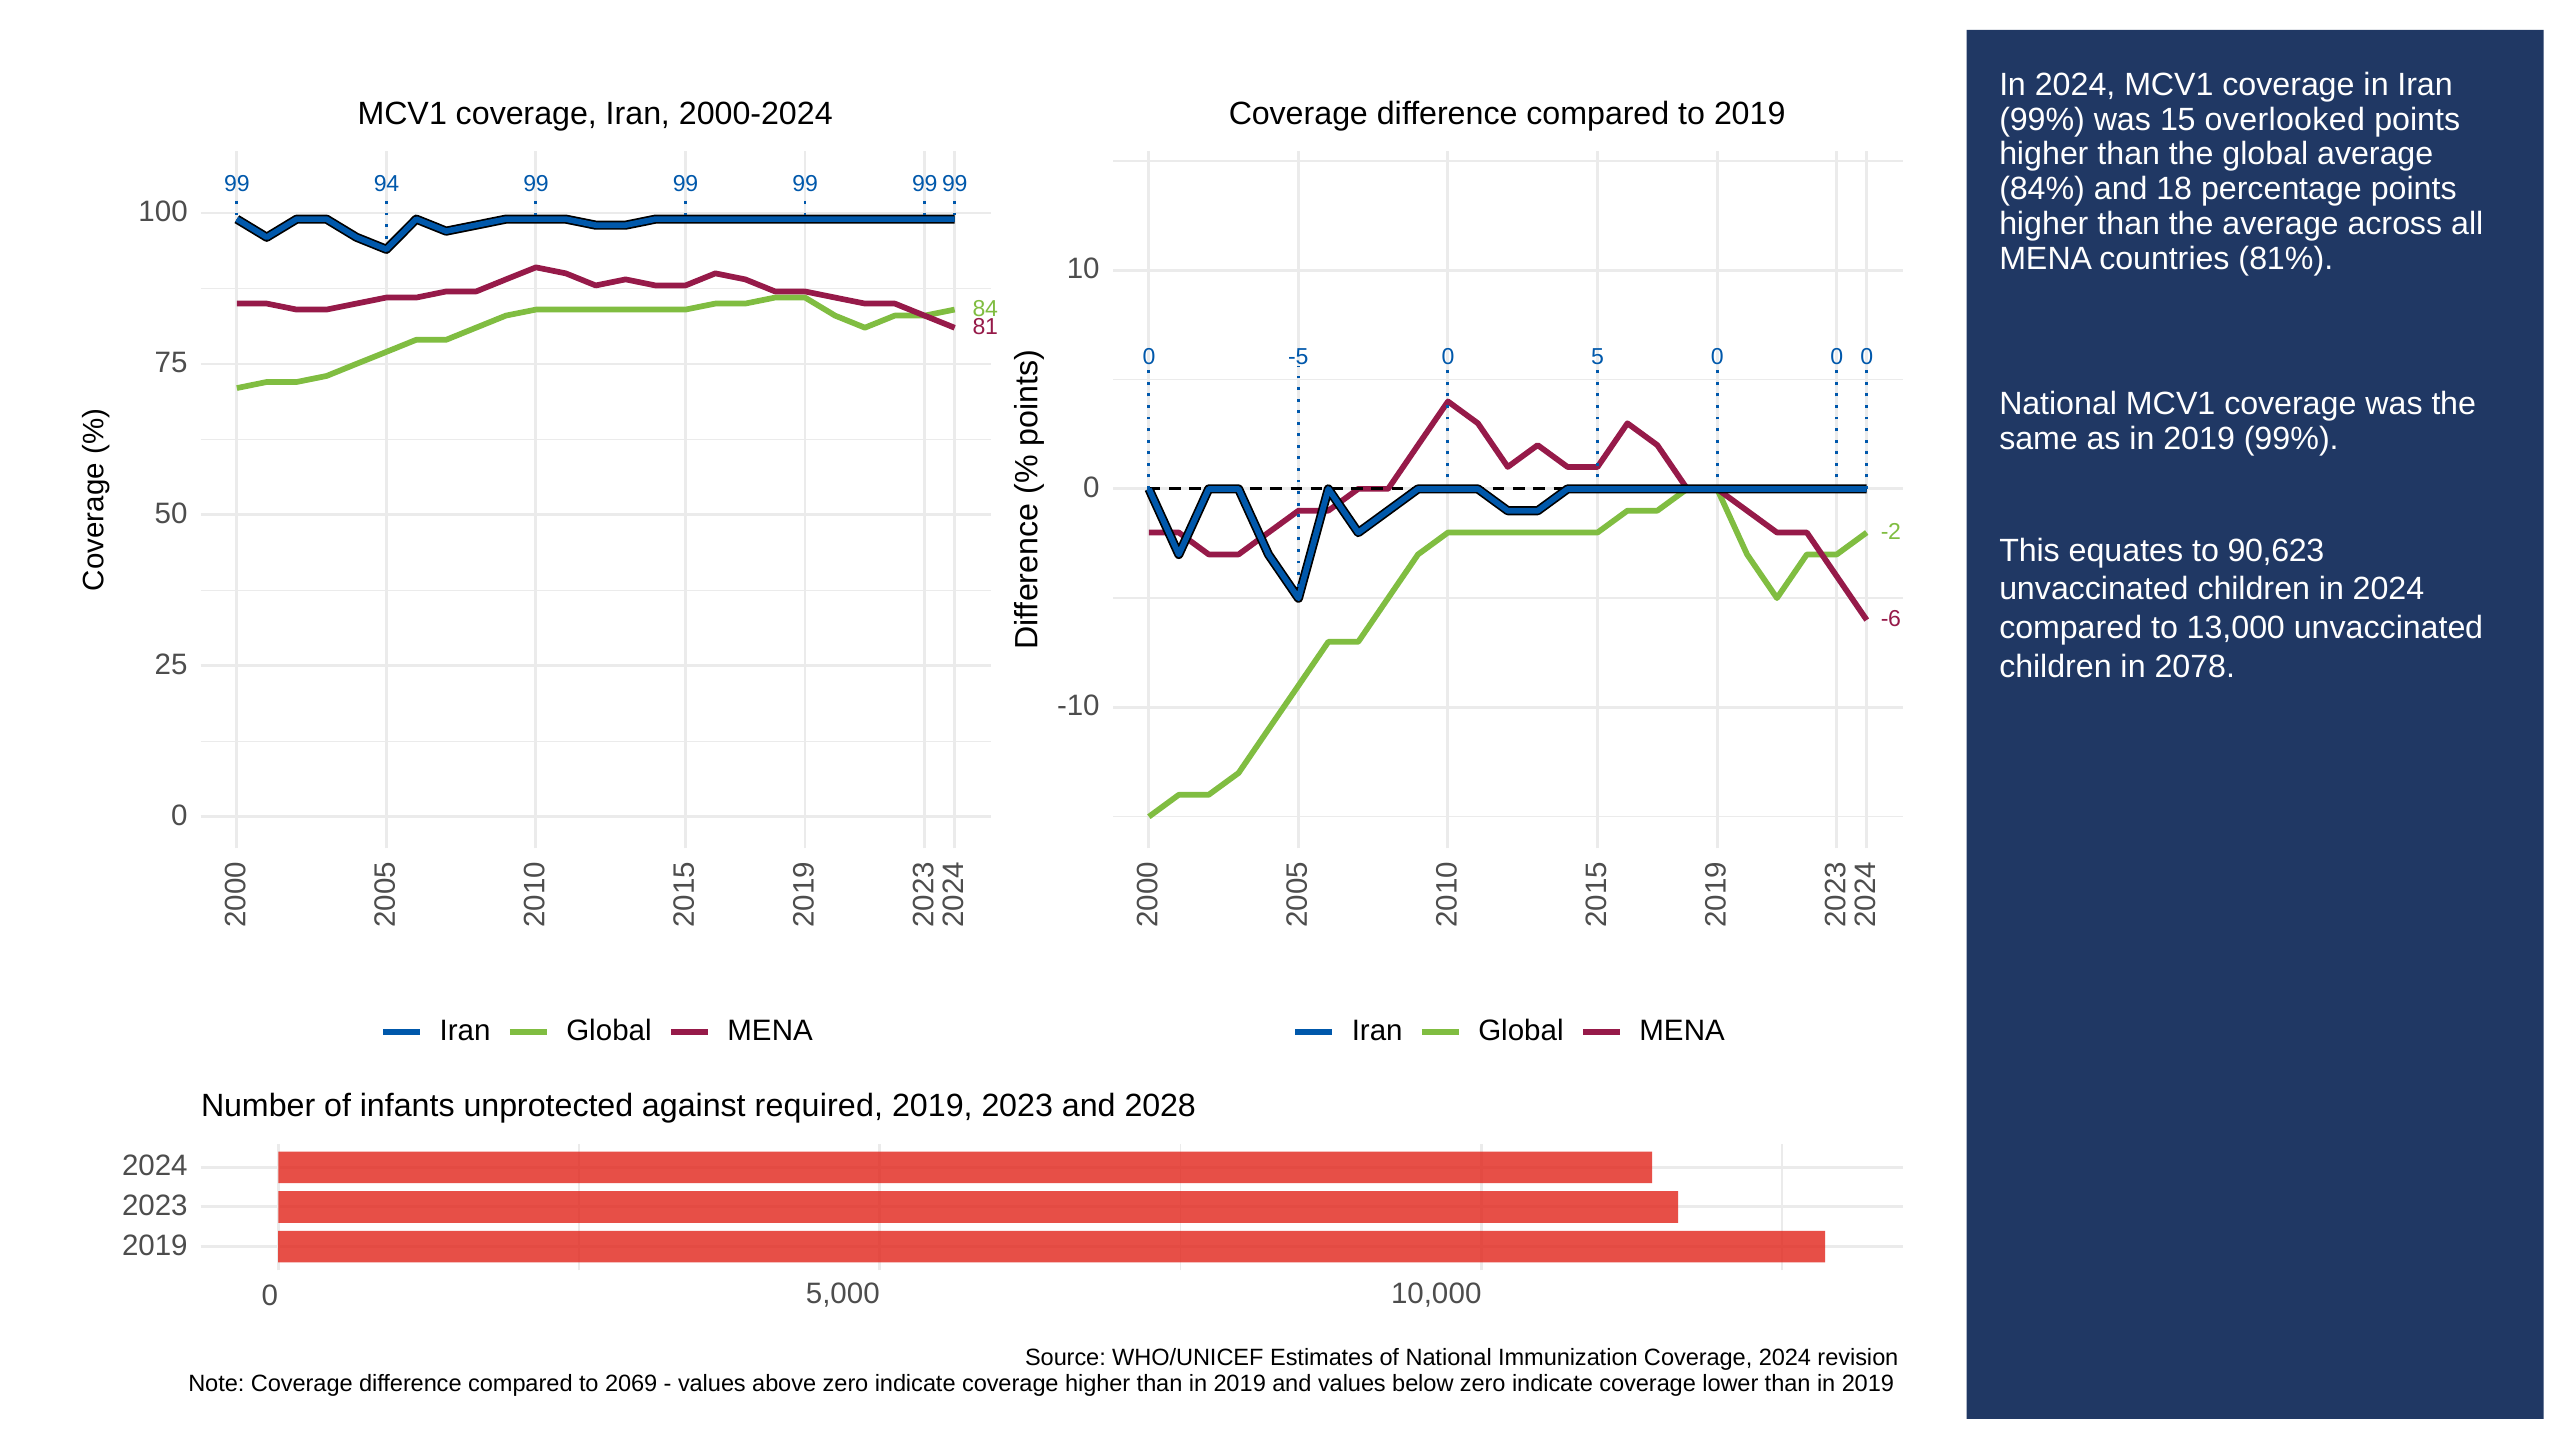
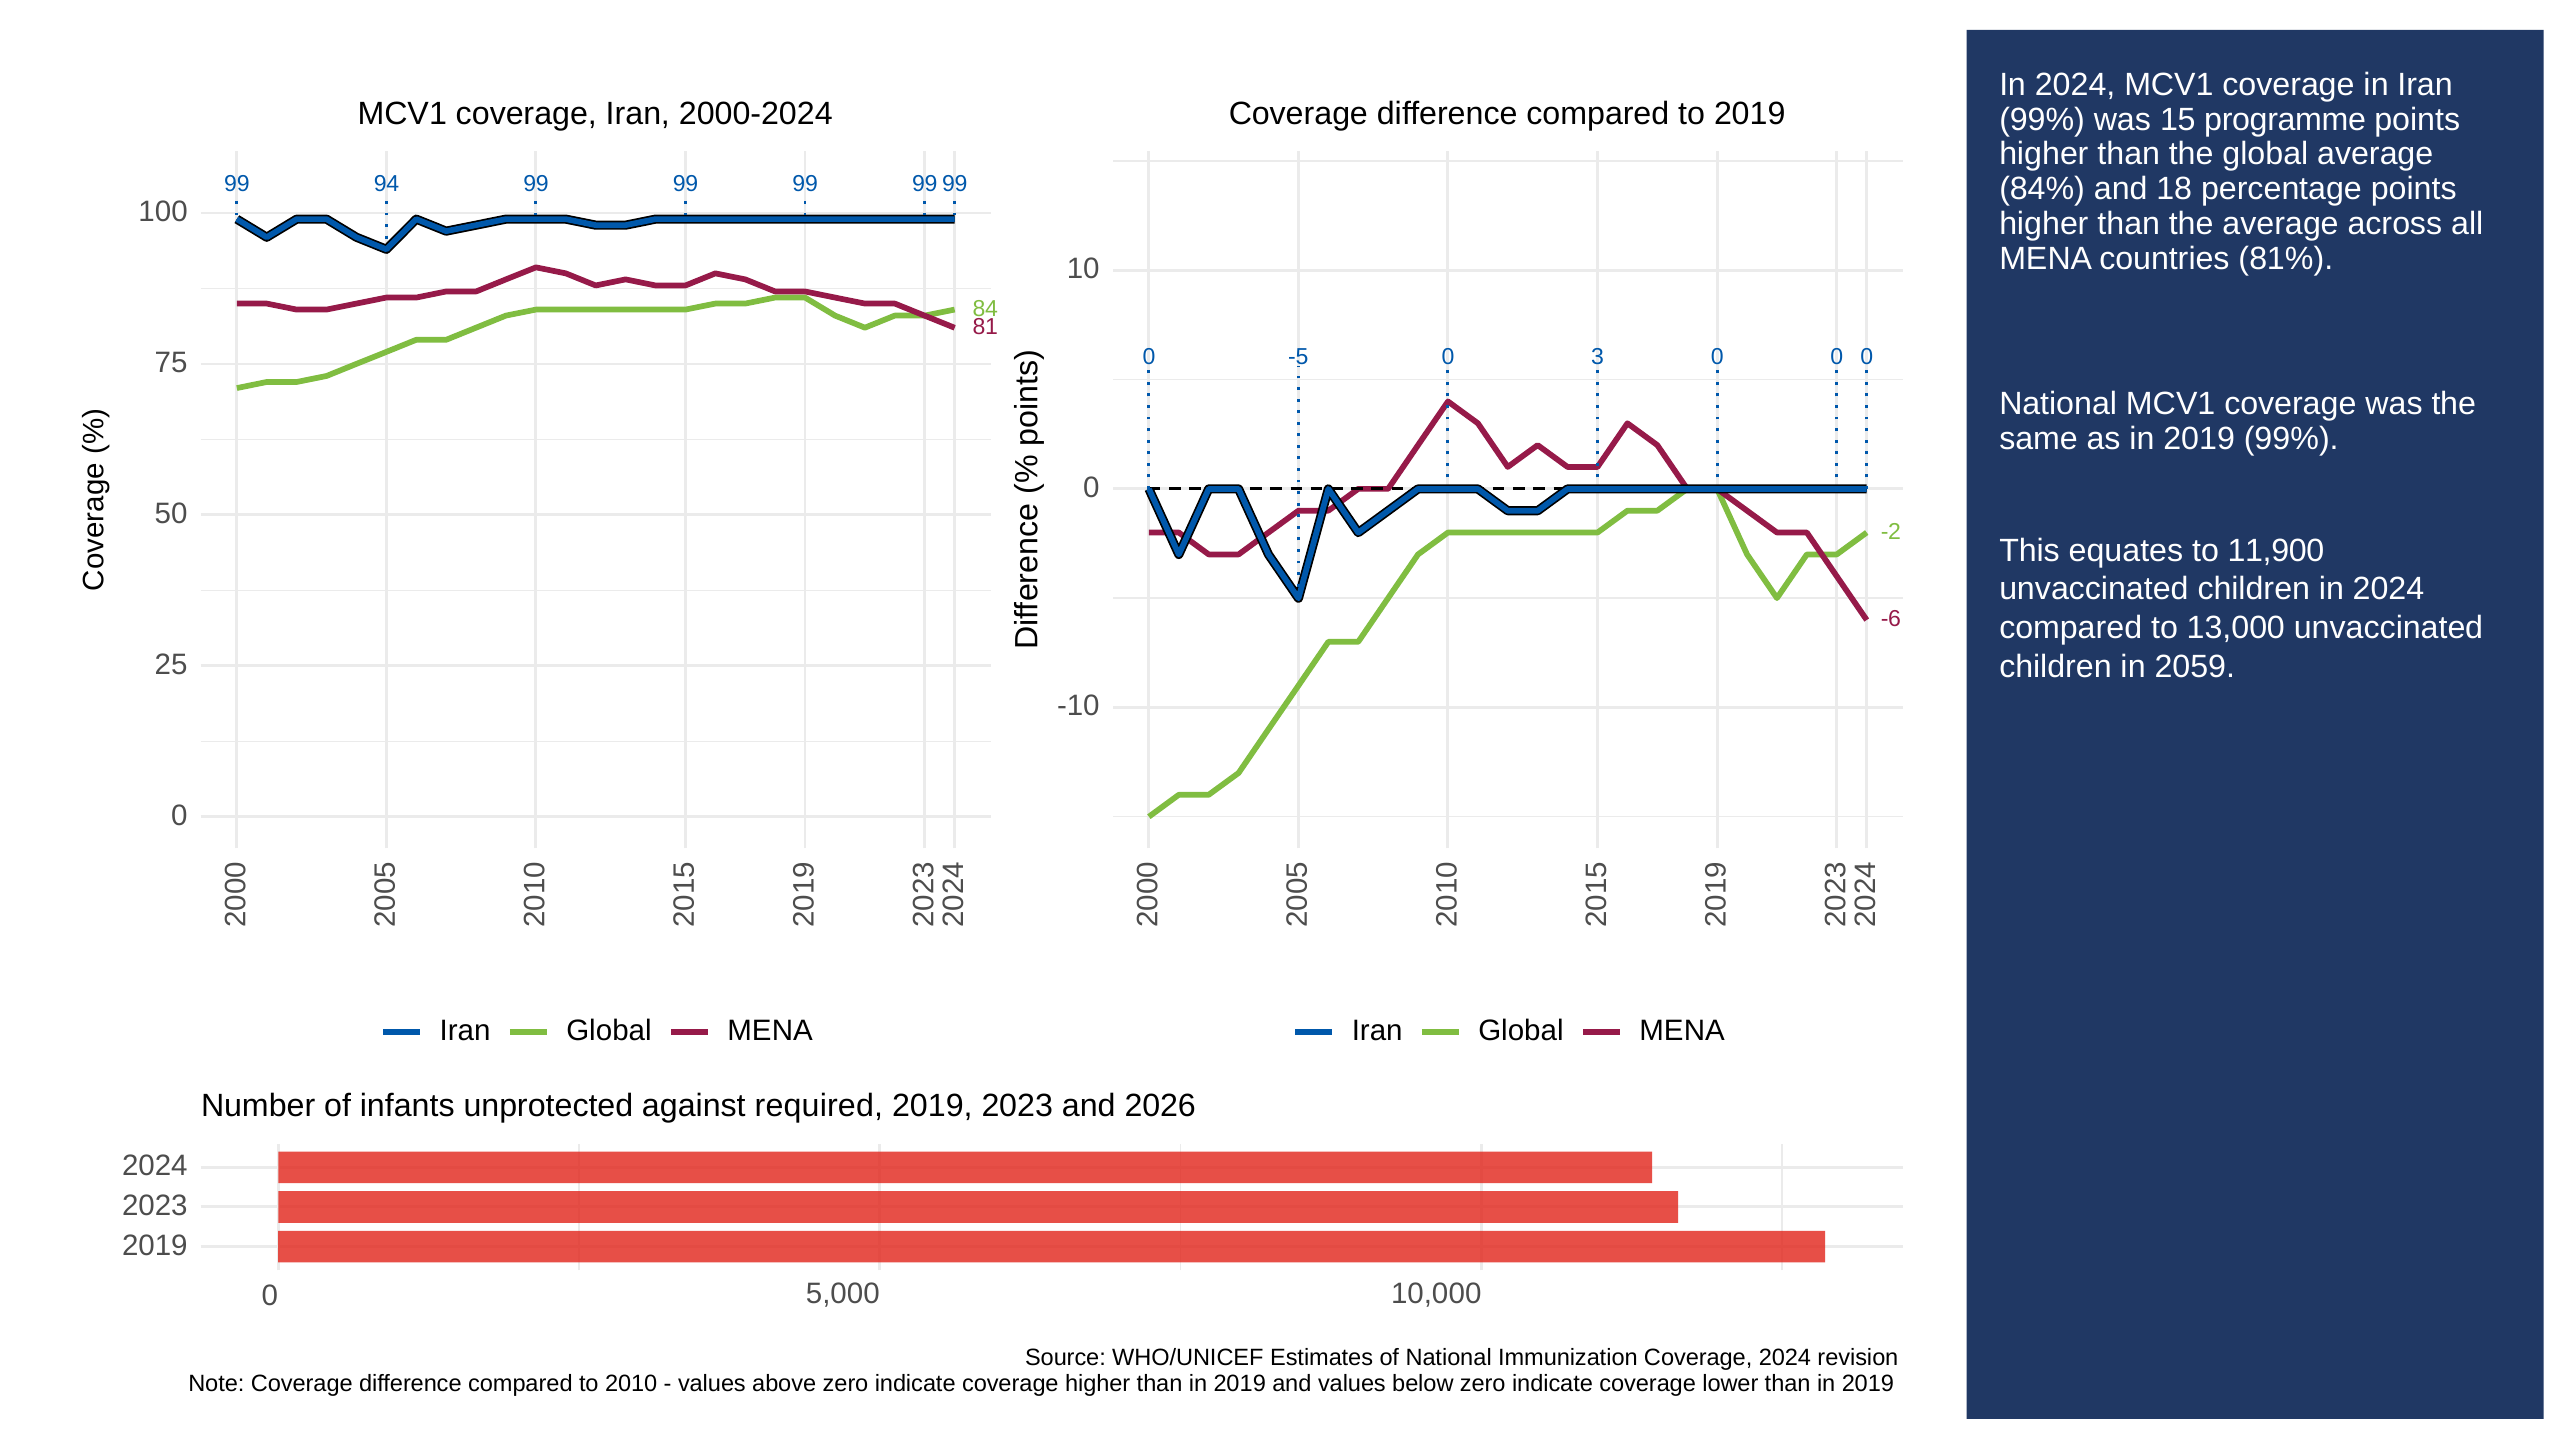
overlooked: overlooked -> programme
-5 0 5: 5 -> 3
90,623: 90,623 -> 11,900
2078: 2078 -> 2059
2028: 2028 -> 2026
2069: 2069 -> 2010
